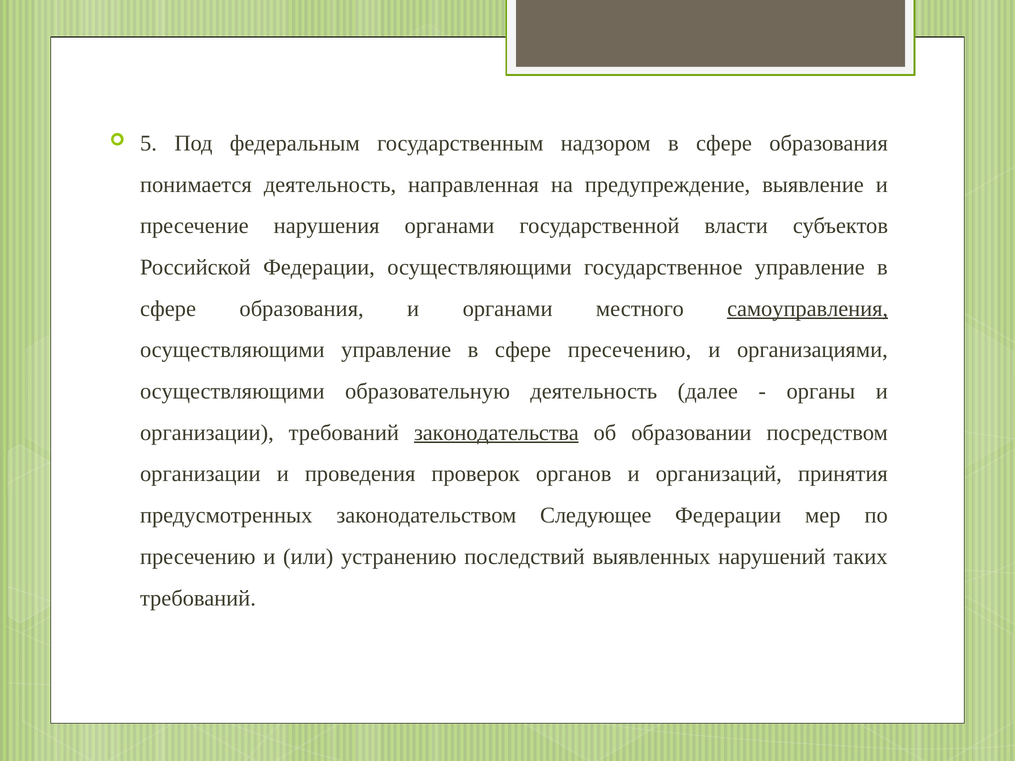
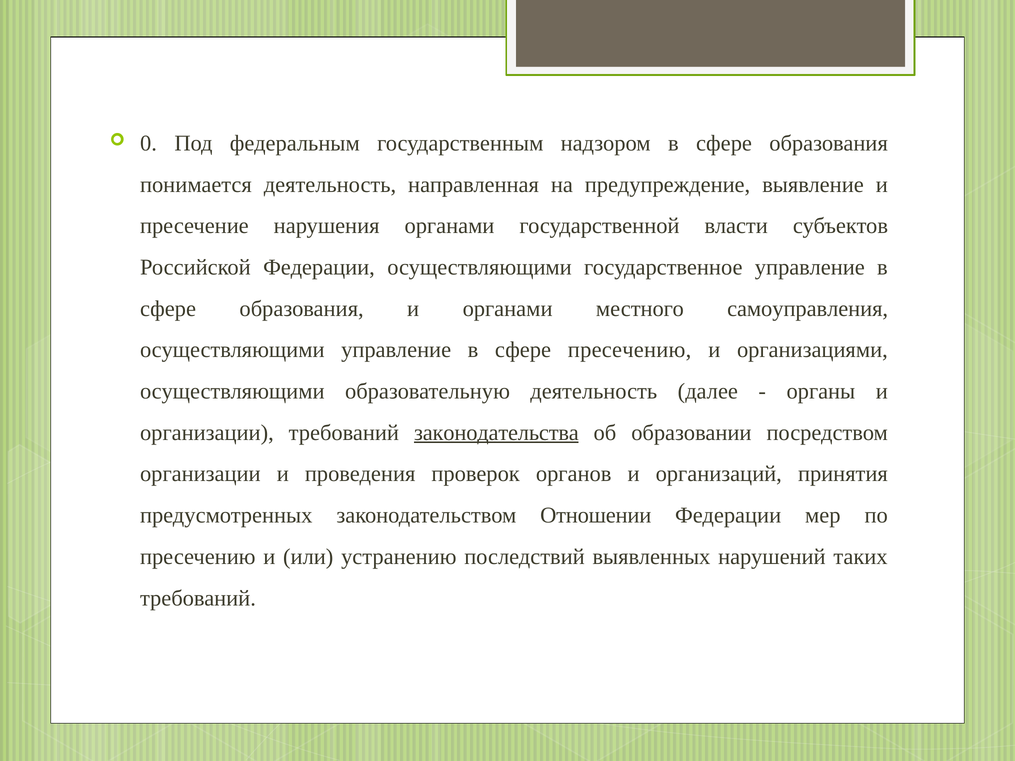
5: 5 -> 0
самоуправления underline: present -> none
Следующее: Следующее -> Отношении
